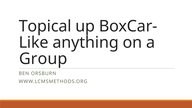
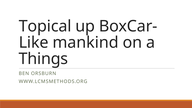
anything: anything -> mankind
Group: Group -> Things
